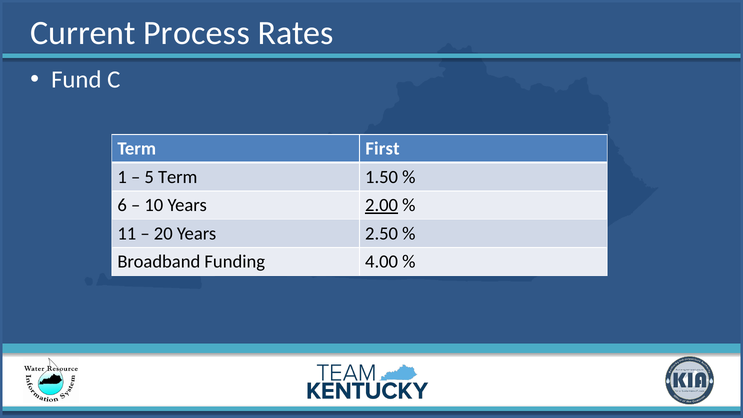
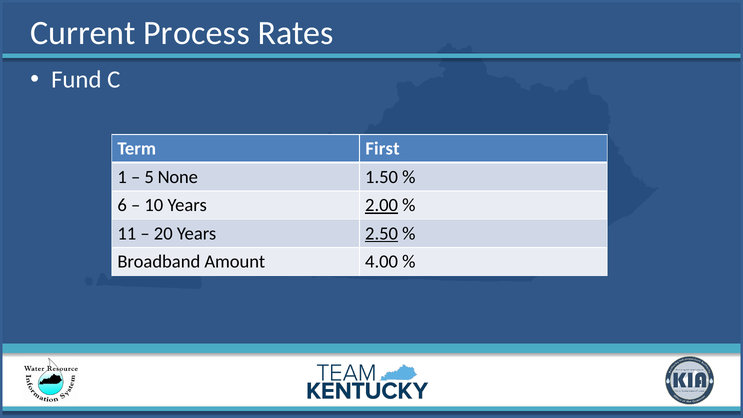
5 Term: Term -> None
2.50 underline: none -> present
Funding: Funding -> Amount
